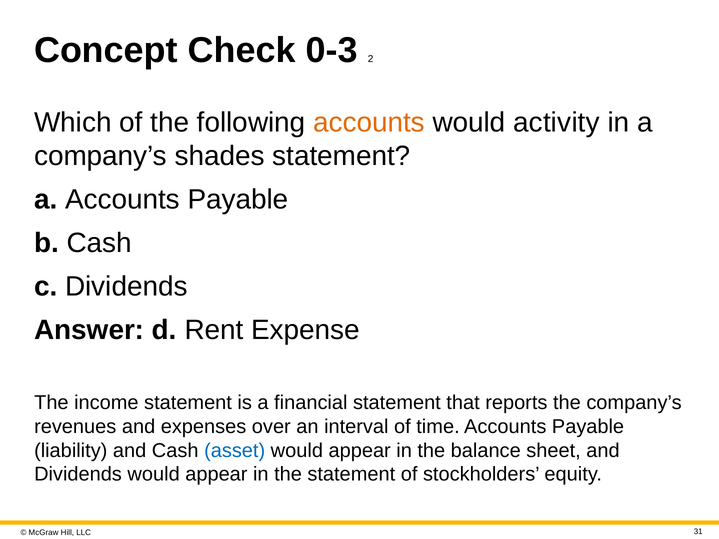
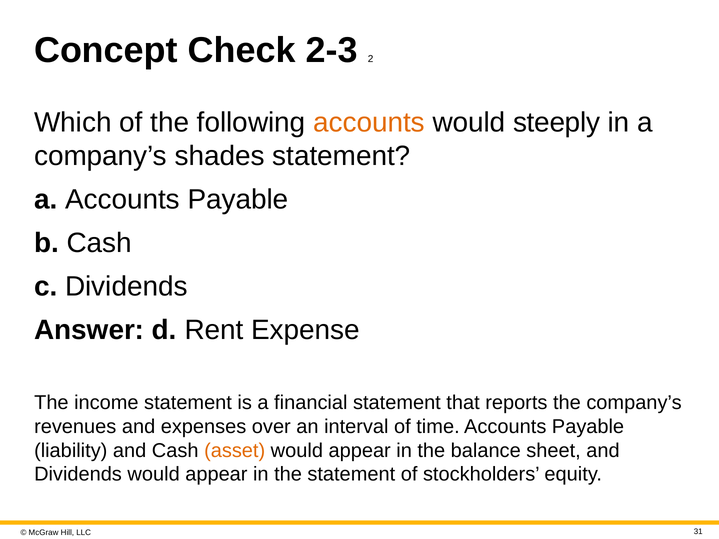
0-3: 0-3 -> 2-3
activity: activity -> steeply
asset colour: blue -> orange
